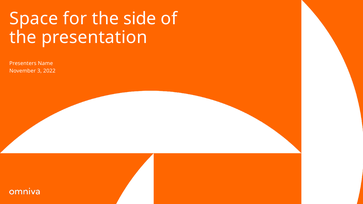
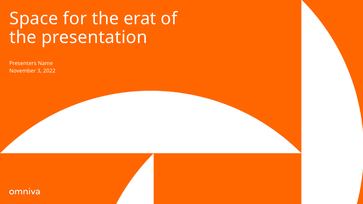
side: side -> erat
